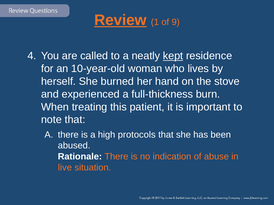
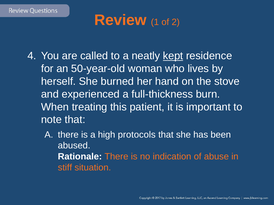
Review underline: present -> none
9: 9 -> 2
10-year-old: 10-year-old -> 50-year-old
live: live -> stiff
